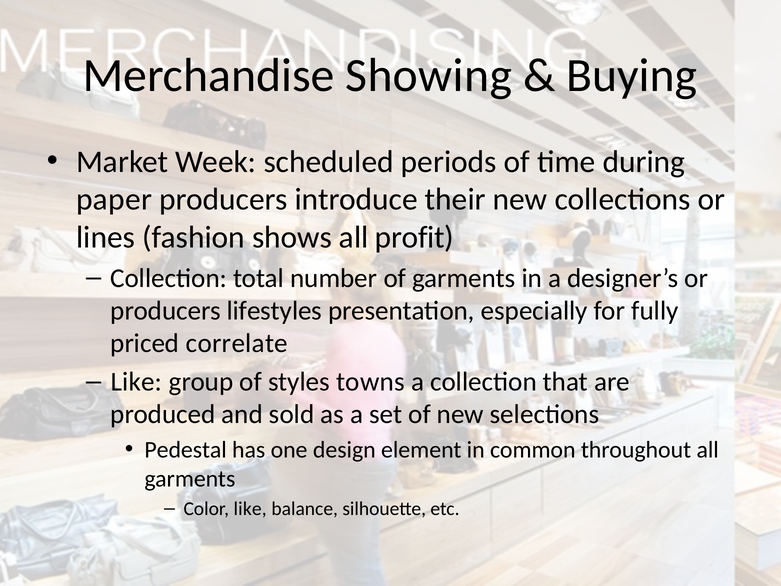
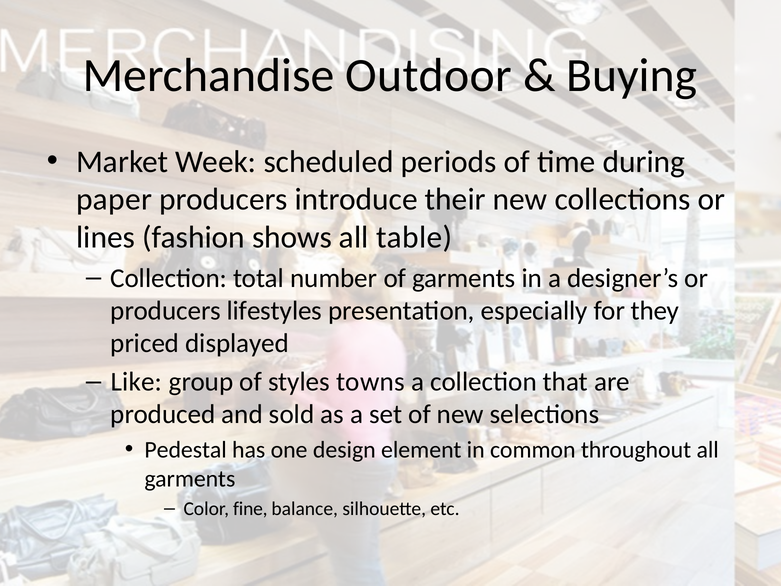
Showing: Showing -> Outdoor
profit: profit -> table
fully: fully -> they
correlate: correlate -> displayed
Color like: like -> fine
